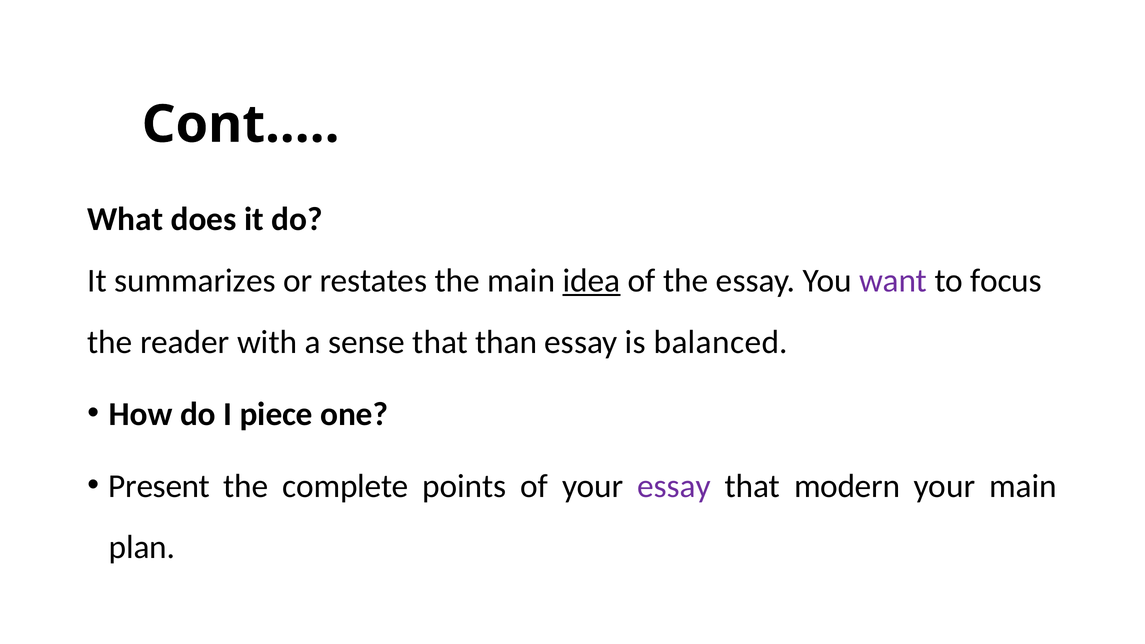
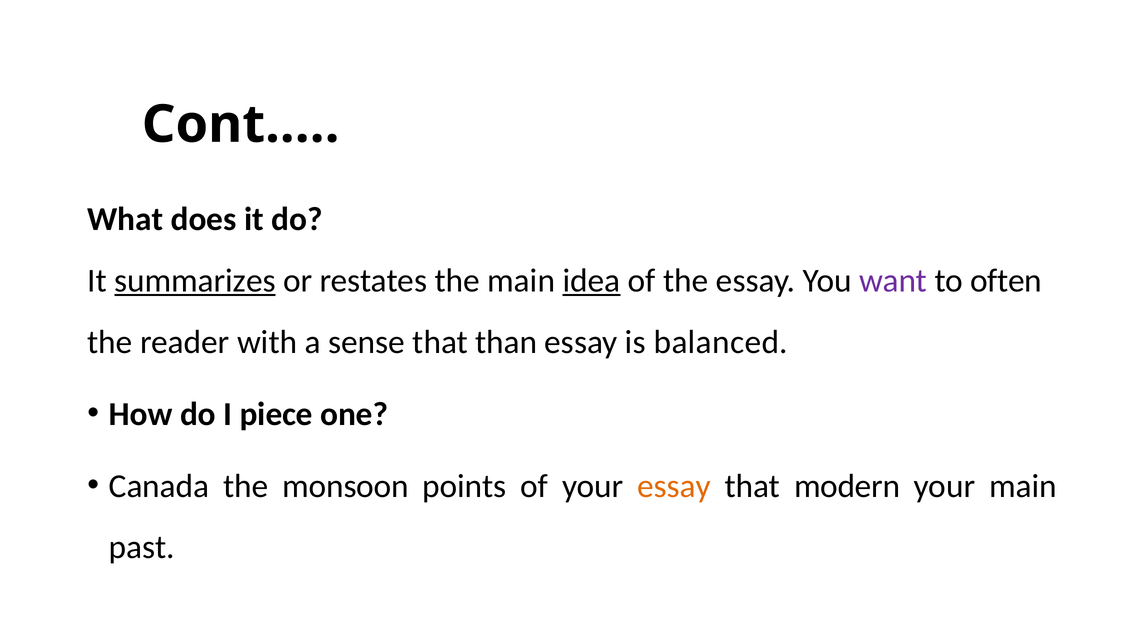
summarizes underline: none -> present
focus: focus -> often
Present: Present -> Canada
complete: complete -> monsoon
essay at (674, 486) colour: purple -> orange
plan: plan -> past
